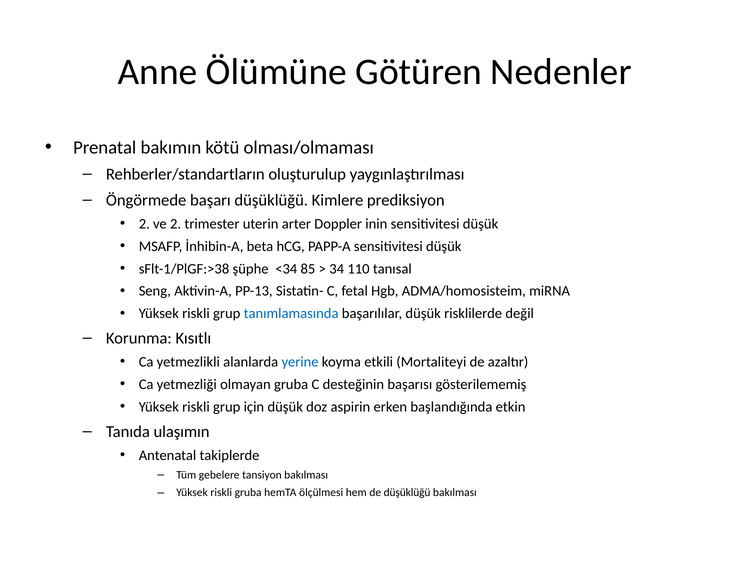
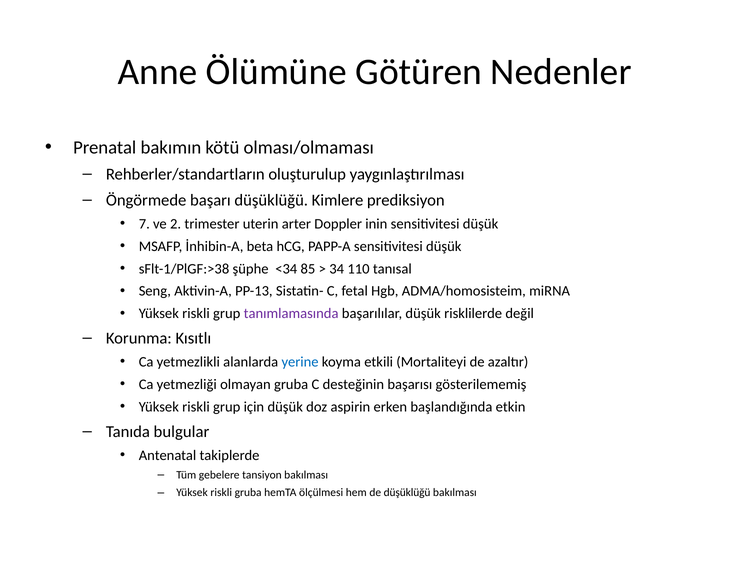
2 at (144, 224): 2 -> 7
tanımlamasında colour: blue -> purple
ulaşımın: ulaşımın -> bulgular
